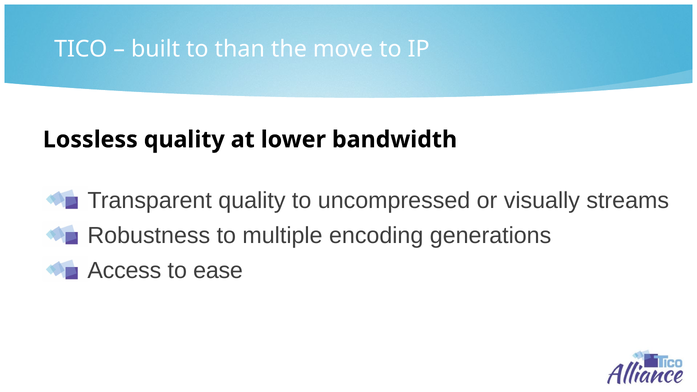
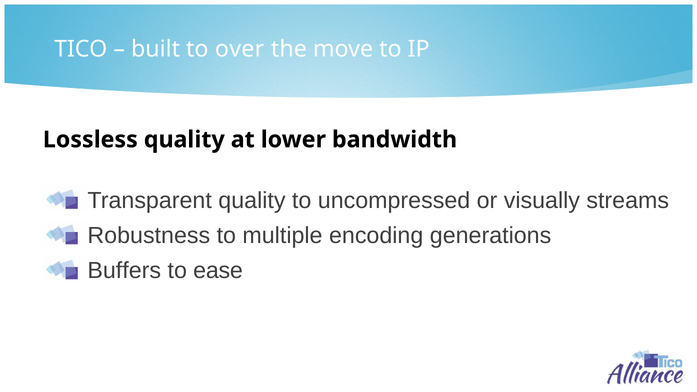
than: than -> over
Access: Access -> Buffers
